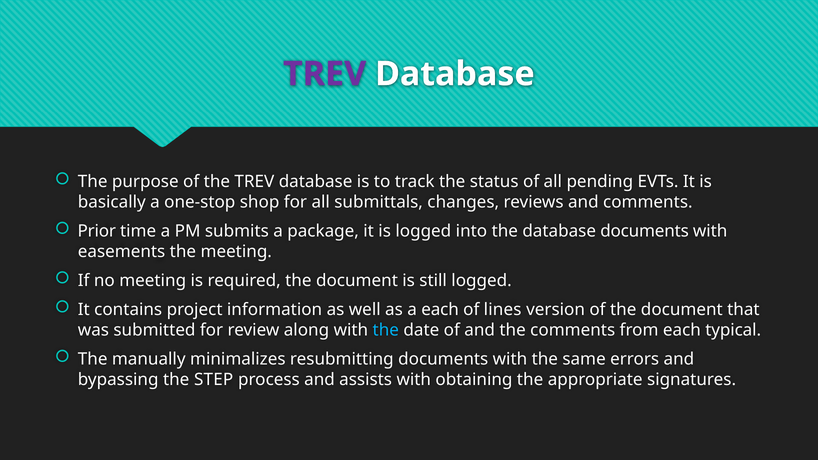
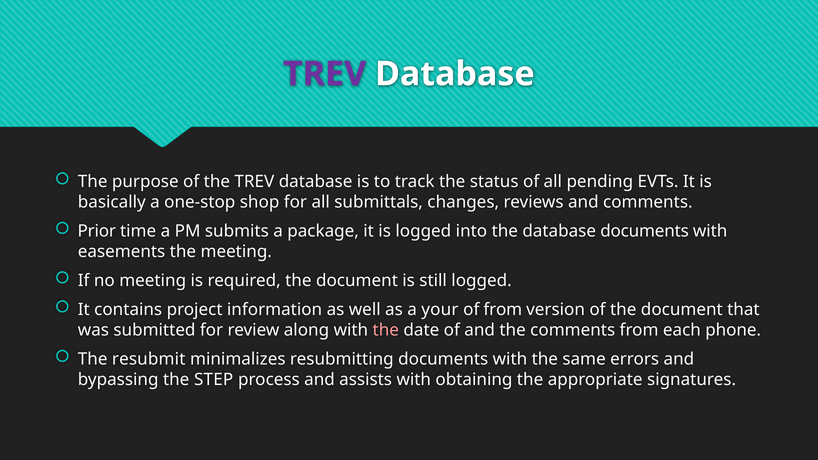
a each: each -> your
of lines: lines -> from
the at (386, 330) colour: light blue -> pink
typical: typical -> phone
manually: manually -> resubmit
